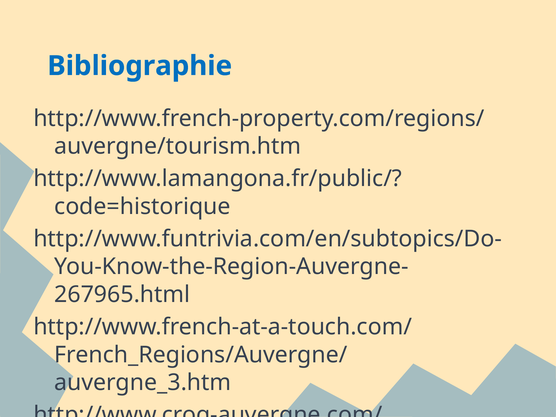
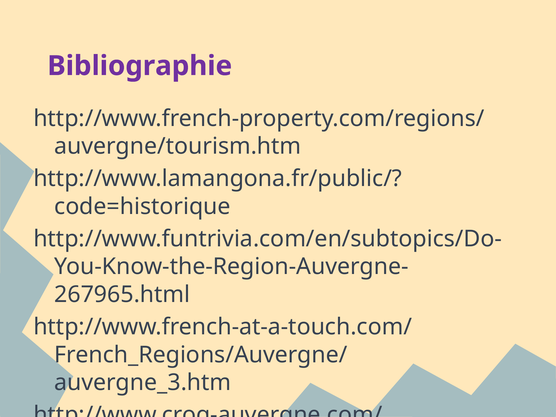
Bibliographie colour: blue -> purple
